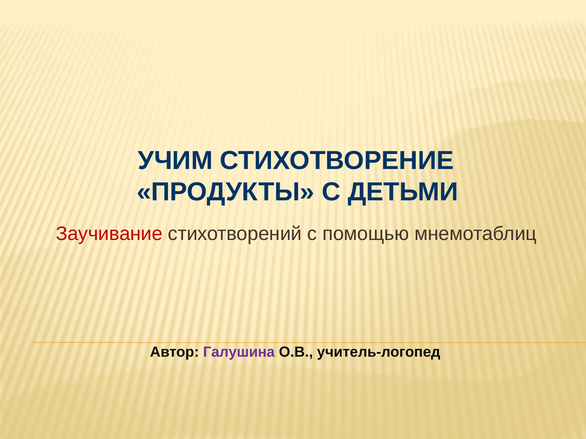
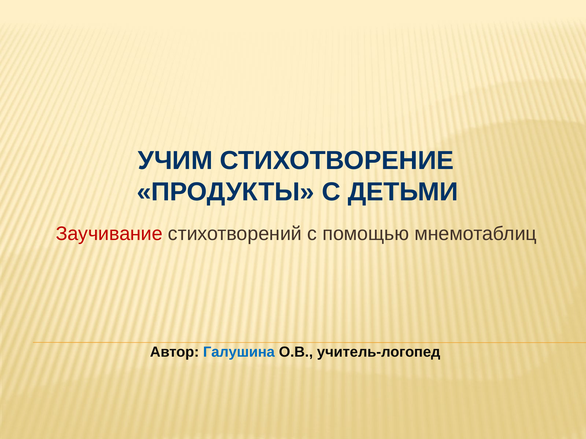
Галушина colour: purple -> blue
